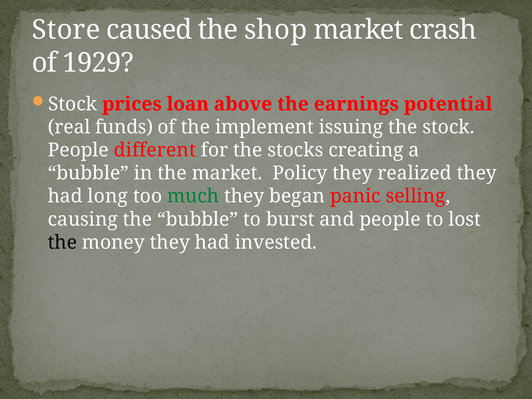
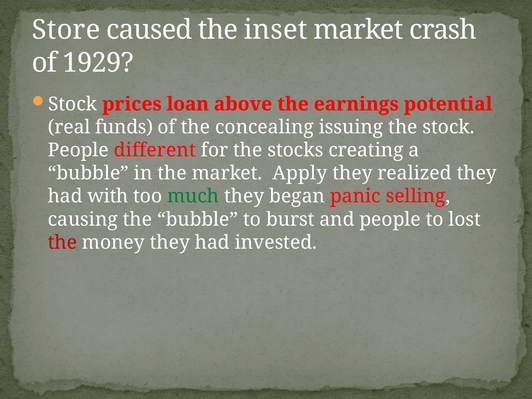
shop: shop -> inset
implement: implement -> concealing
Policy: Policy -> Apply
long: long -> with
the at (62, 242) colour: black -> red
